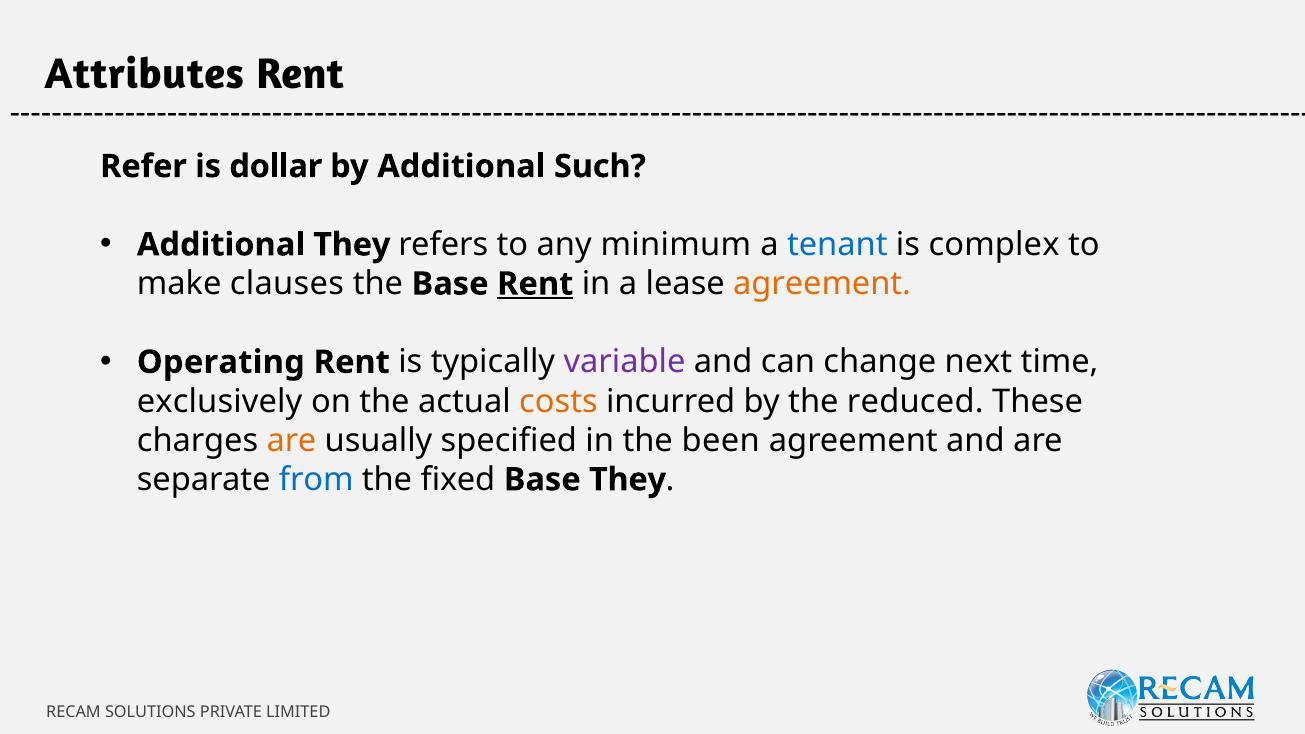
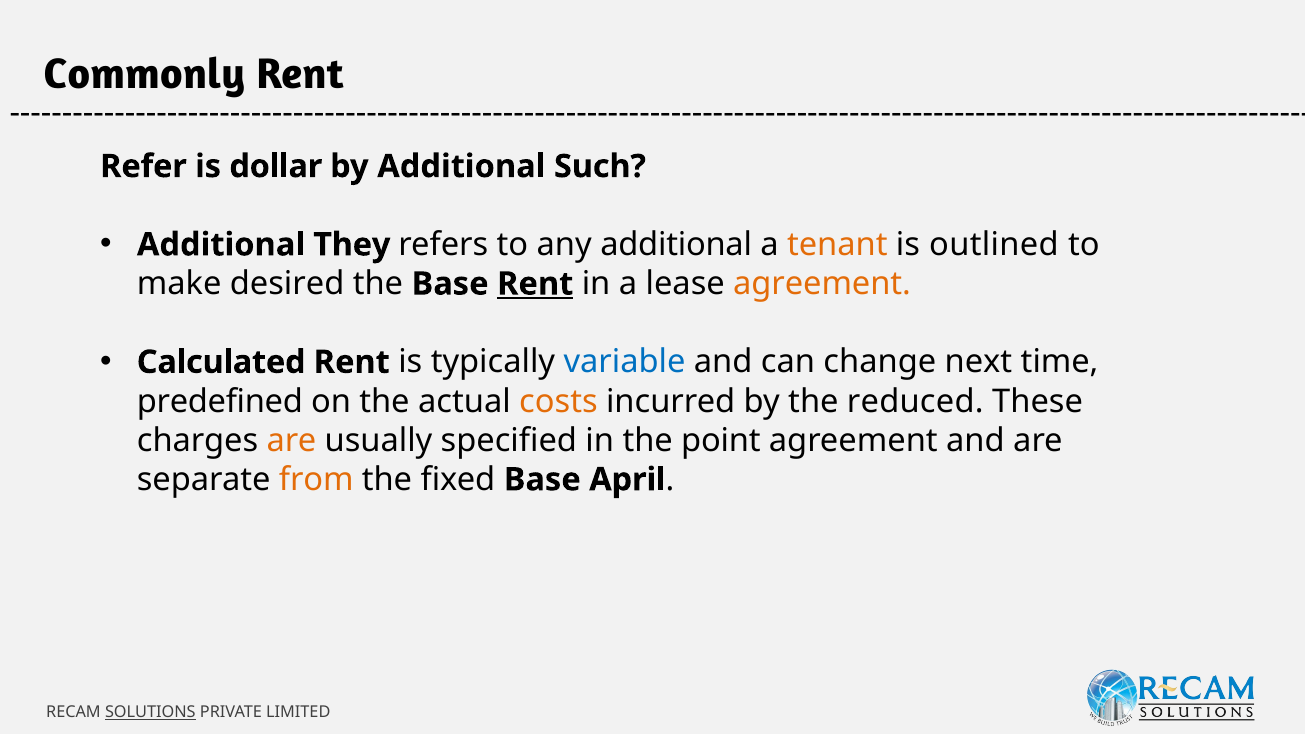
Attributes: Attributes -> Commonly
any minimum: minimum -> additional
tenant colour: blue -> orange
complex: complex -> outlined
clauses: clauses -> desired
Operating: Operating -> Calculated
variable colour: purple -> blue
exclusively: exclusively -> predefined
been: been -> point
from colour: blue -> orange
Base They: They -> April
SOLUTIONS underline: none -> present
